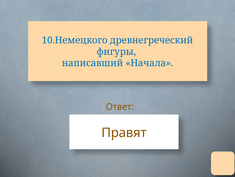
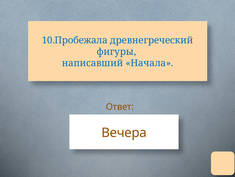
10.Немецкого: 10.Немецкого -> 10.Пробежала
Правят: Правят -> Вечера
